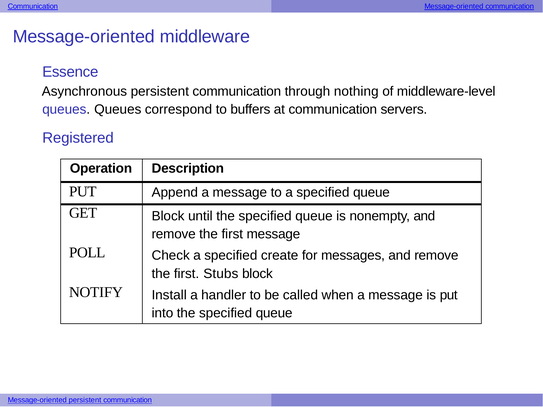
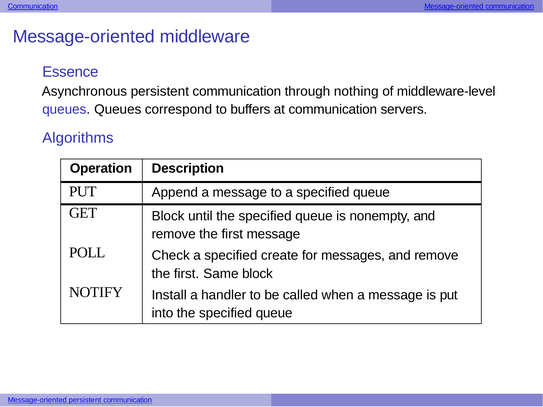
Registered: Registered -> Algorithms
Stubs: Stubs -> Same
